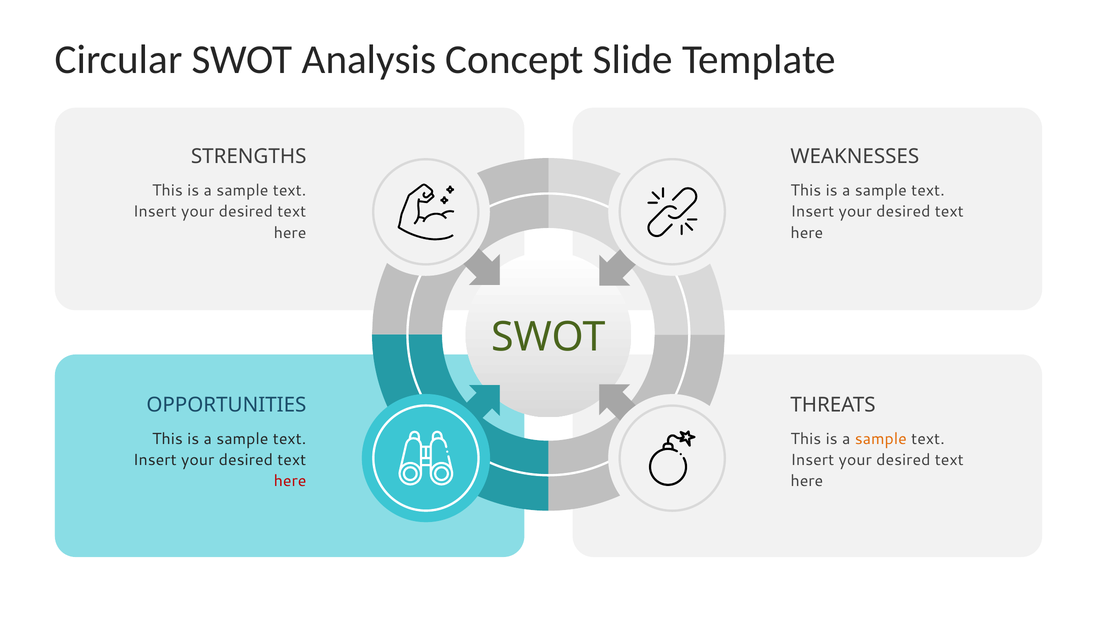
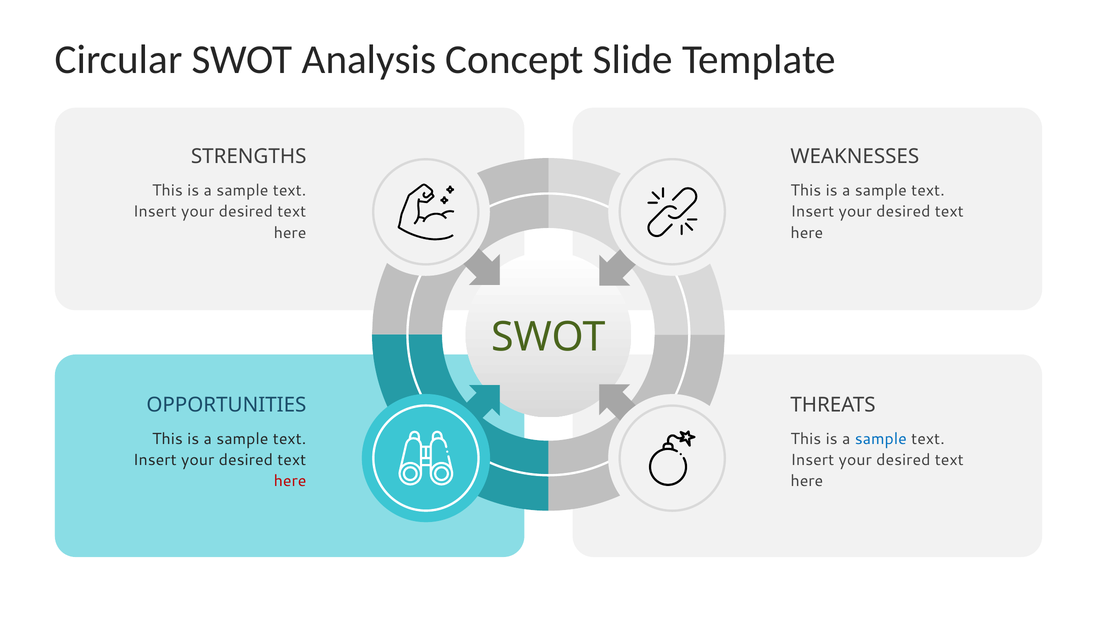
sample at (881, 439) colour: orange -> blue
